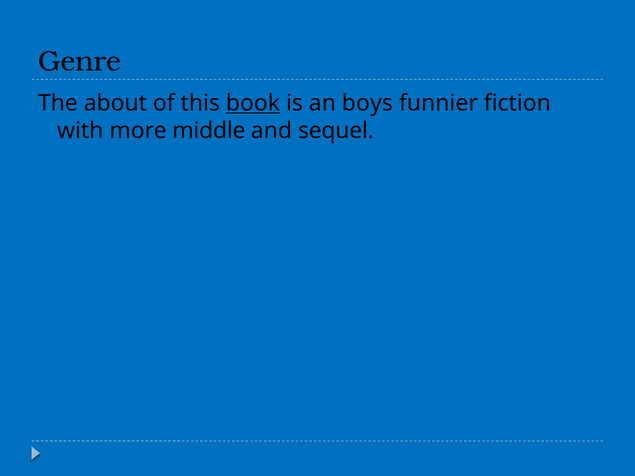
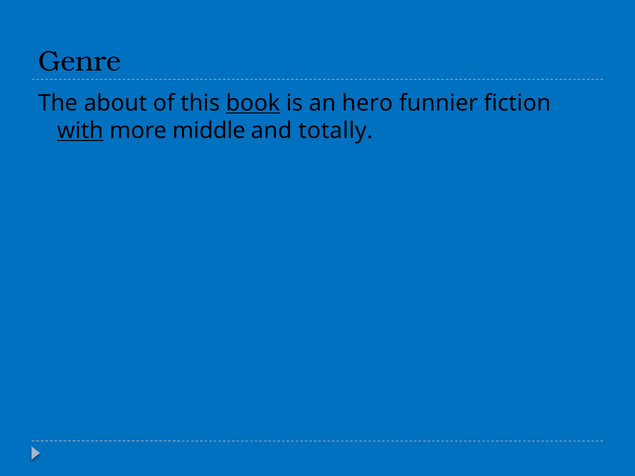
boys: boys -> hero
with underline: none -> present
sequel: sequel -> totally
